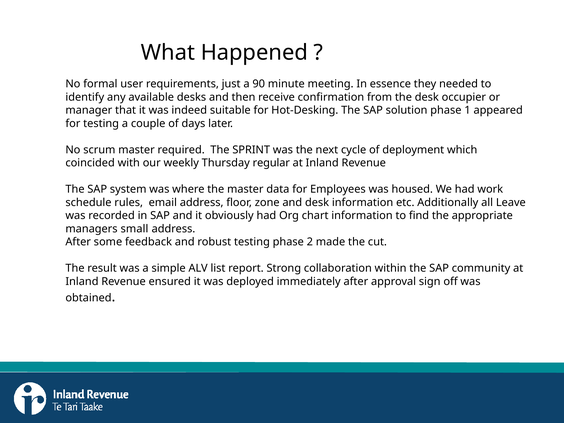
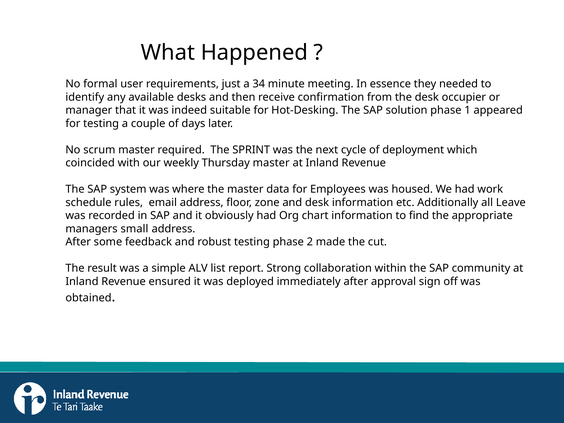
90: 90 -> 34
Thursday regular: regular -> master
